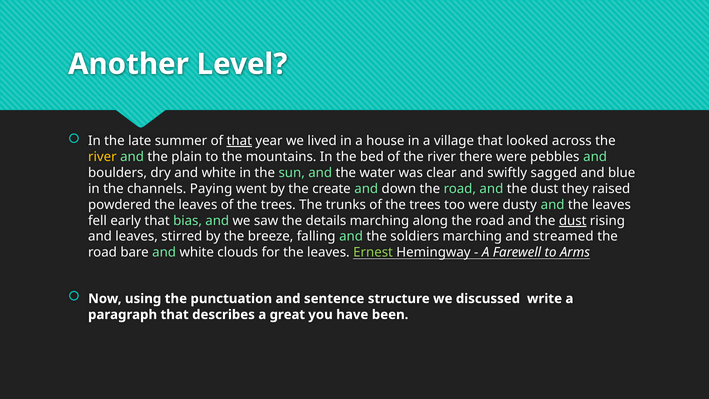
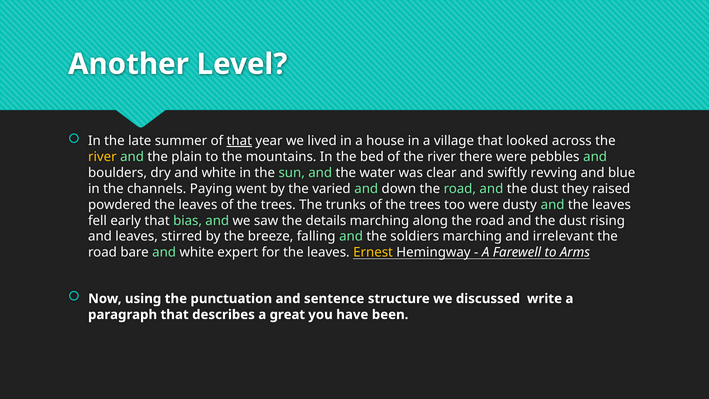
sagged: sagged -> revving
create: create -> varied
dust at (573, 221) underline: present -> none
streamed: streamed -> irrelevant
clouds: clouds -> expert
Ernest colour: light green -> yellow
